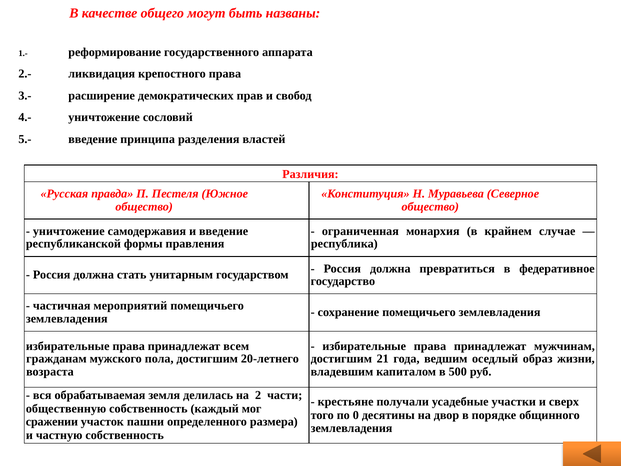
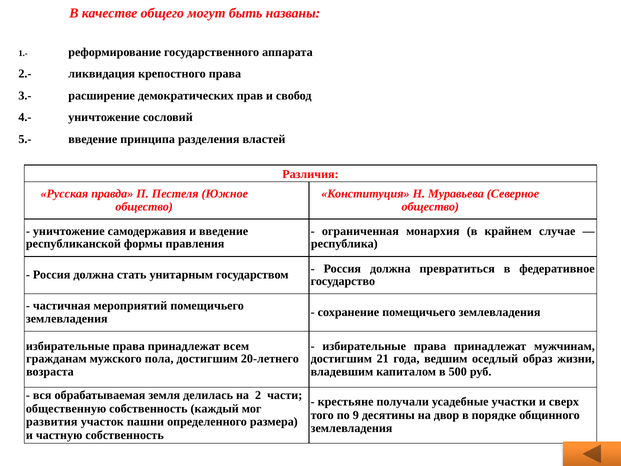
0: 0 -> 9
сражении: сражении -> развития
